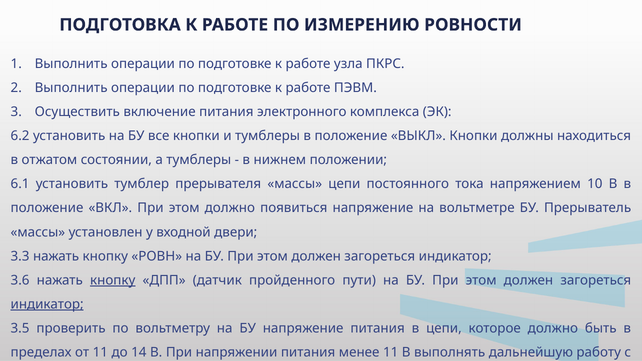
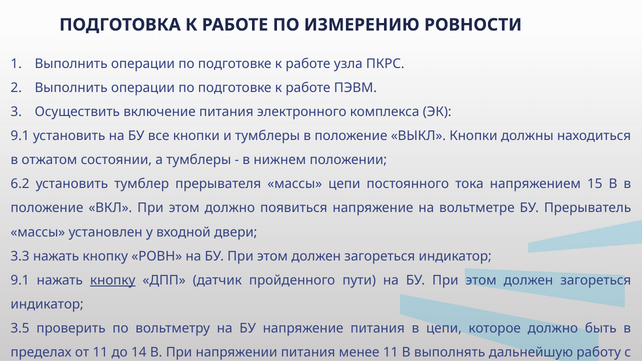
6.2 at (20, 136): 6.2 -> 9.1
6.1: 6.1 -> 6.2
10: 10 -> 15
3.6 at (20, 280): 3.6 -> 9.1
индикатор at (47, 304) underline: present -> none
